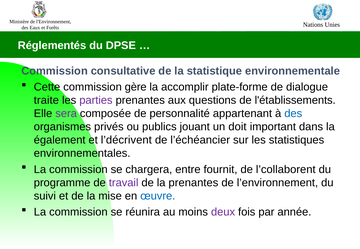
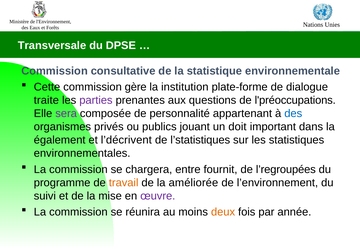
Réglementés: Réglementés -> Transversale
accomplir: accomplir -> institution
l'établissements: l'établissements -> l'préoccupations
l’échéancier: l’échéancier -> l’statistiques
l’collaborent: l’collaborent -> l’regroupées
travail colour: purple -> orange
la prenantes: prenantes -> améliorée
œuvre colour: blue -> purple
deux colour: purple -> orange
